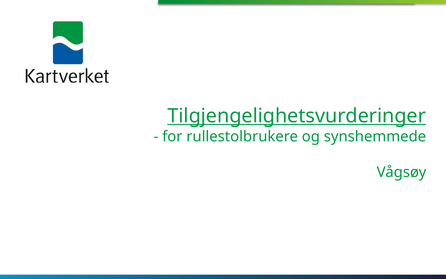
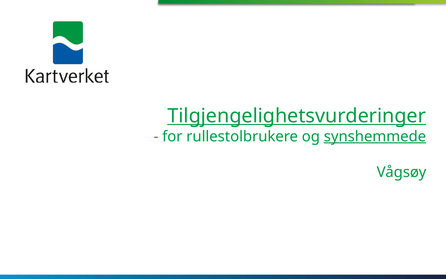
synshemmede underline: none -> present
